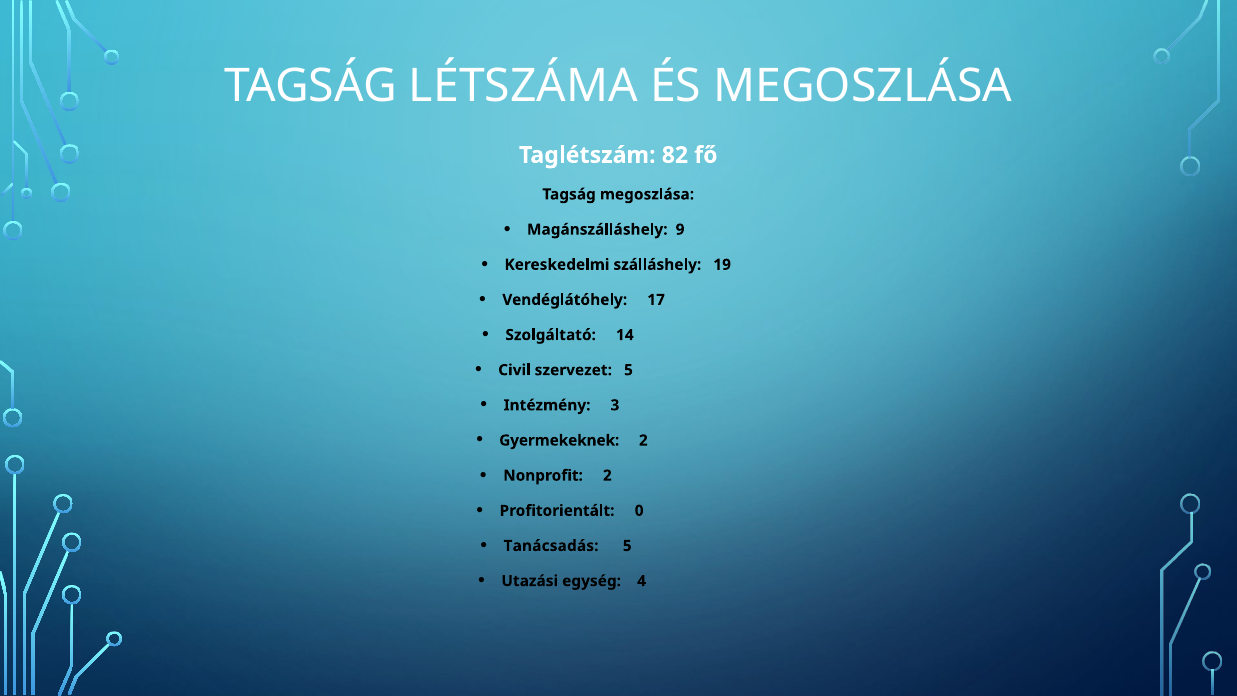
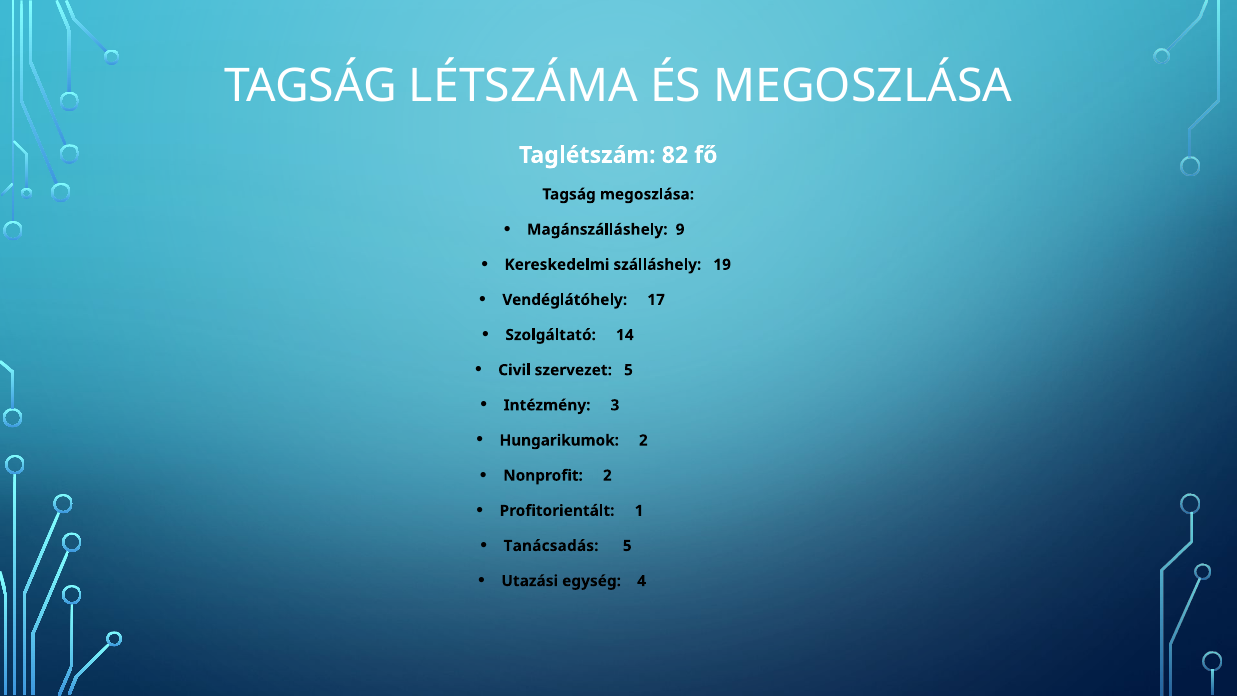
Gyermekeknek: Gyermekeknek -> Hungarikumok
0: 0 -> 1
